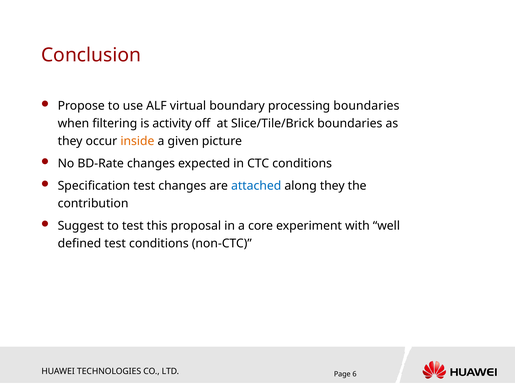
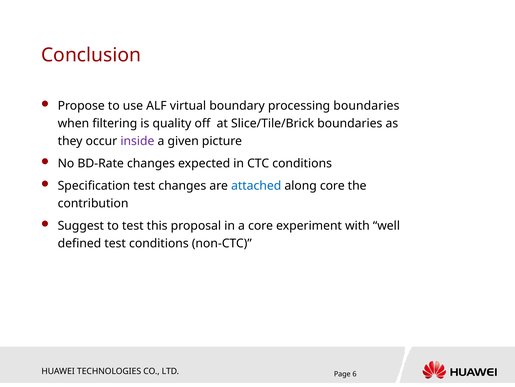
activity: activity -> quality
inside colour: orange -> purple
along they: they -> core
